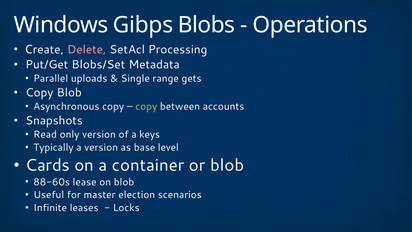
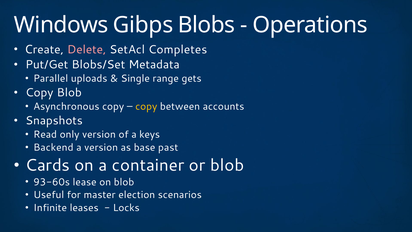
Processing: Processing -> Completes
copy at (146, 106) colour: light green -> yellow
Typically: Typically -> Backend
level: level -> past
88-60s: 88-60s -> 93-60s
